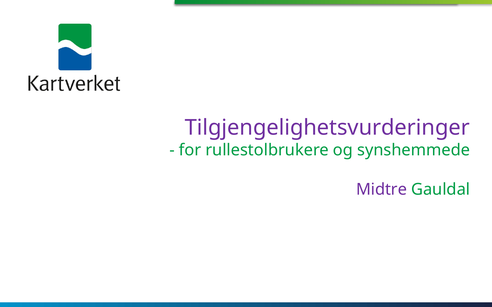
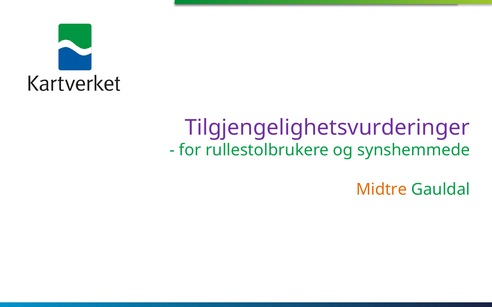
Midtre colour: purple -> orange
